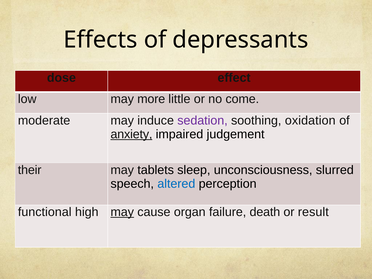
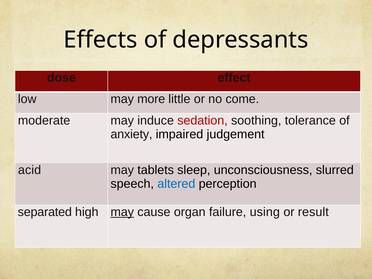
sedation colour: purple -> red
oxidation: oxidation -> tolerance
anxiety underline: present -> none
their: their -> acid
functional: functional -> separated
death: death -> using
